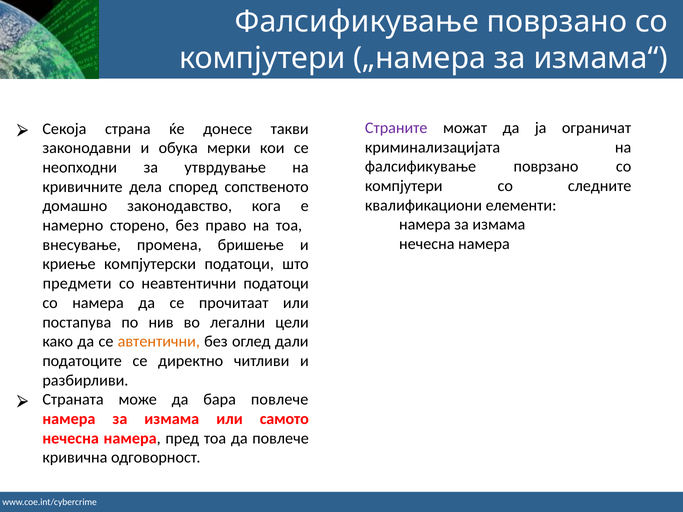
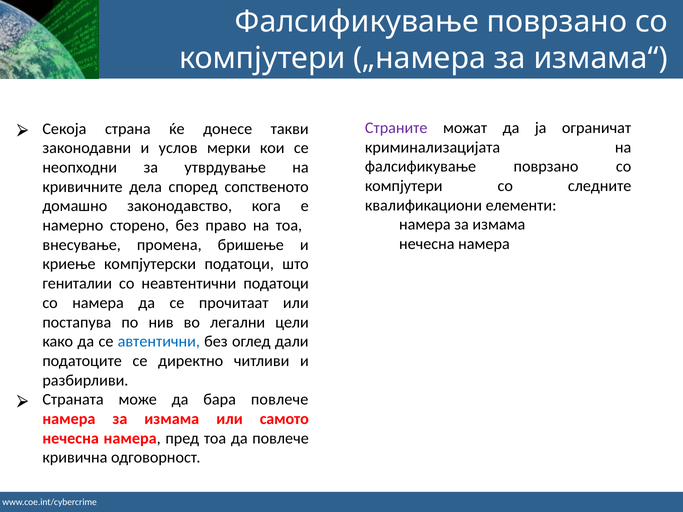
обука: обука -> услов
предмети: предмети -> гениталии
автентични colour: orange -> blue
